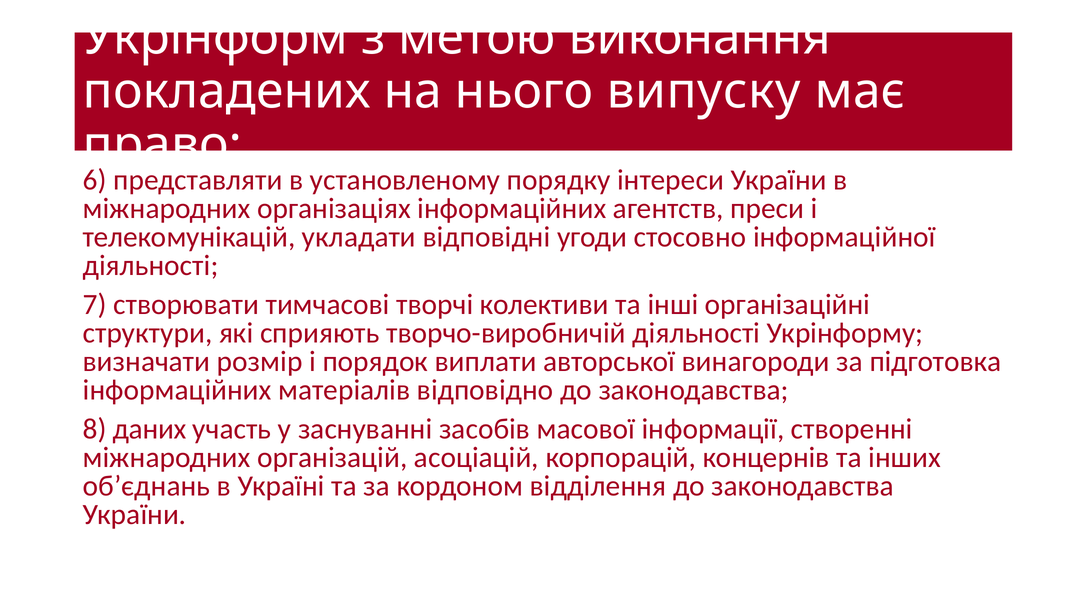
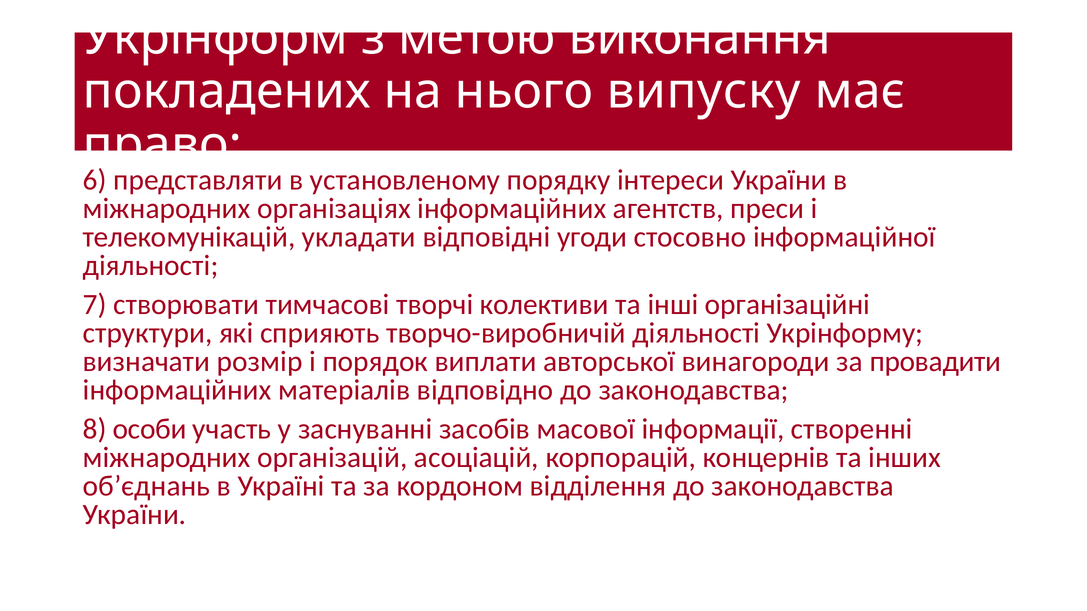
підготовка: підготовка -> провадити
даних: даних -> особи
